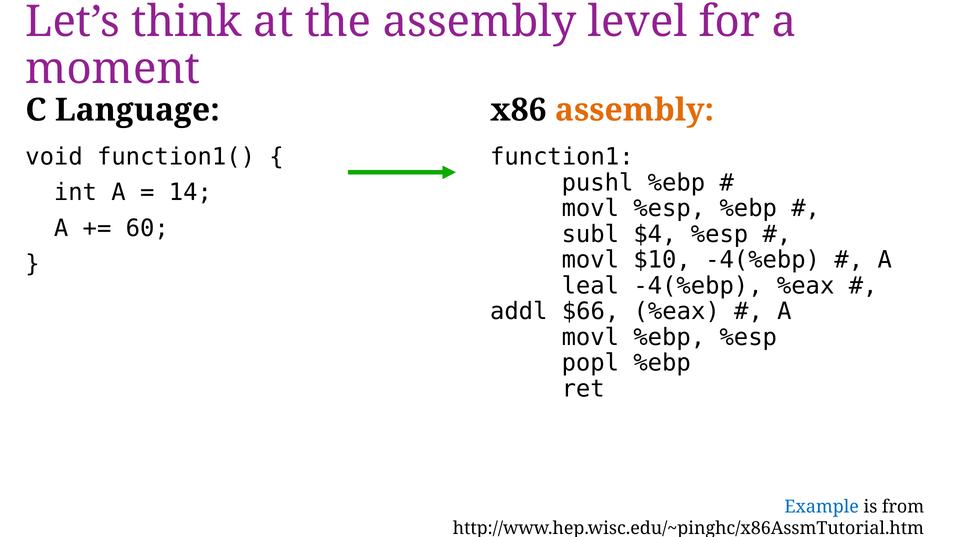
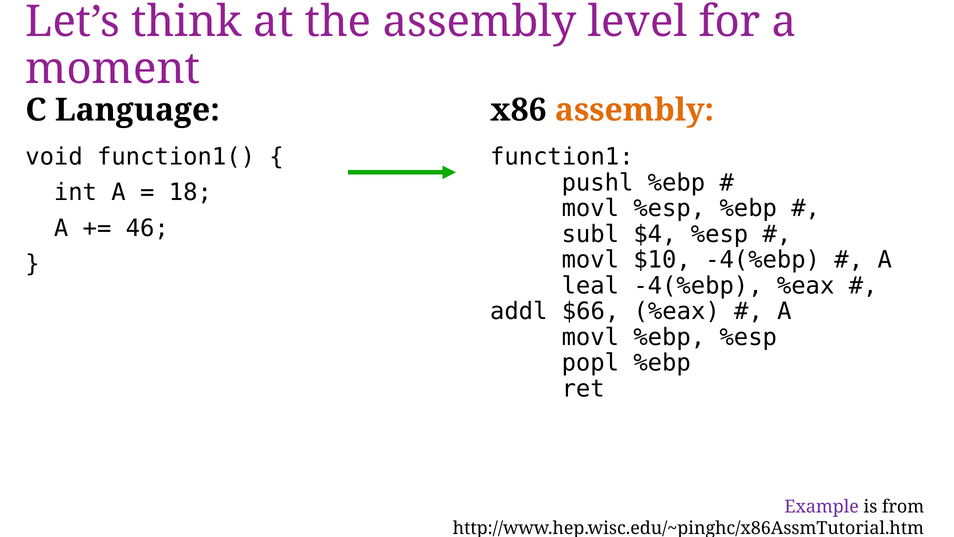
14: 14 -> 18
60: 60 -> 46
Example colour: blue -> purple
